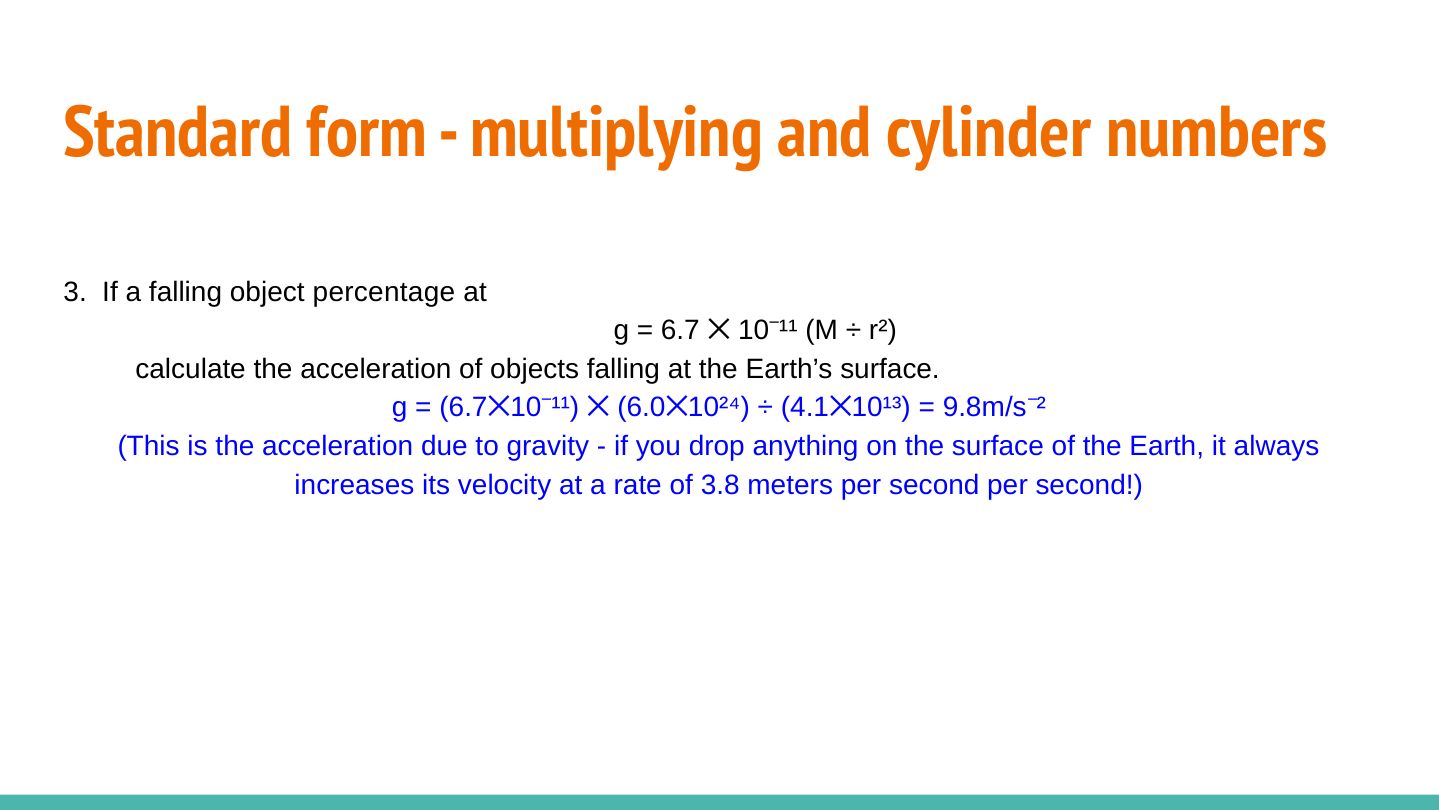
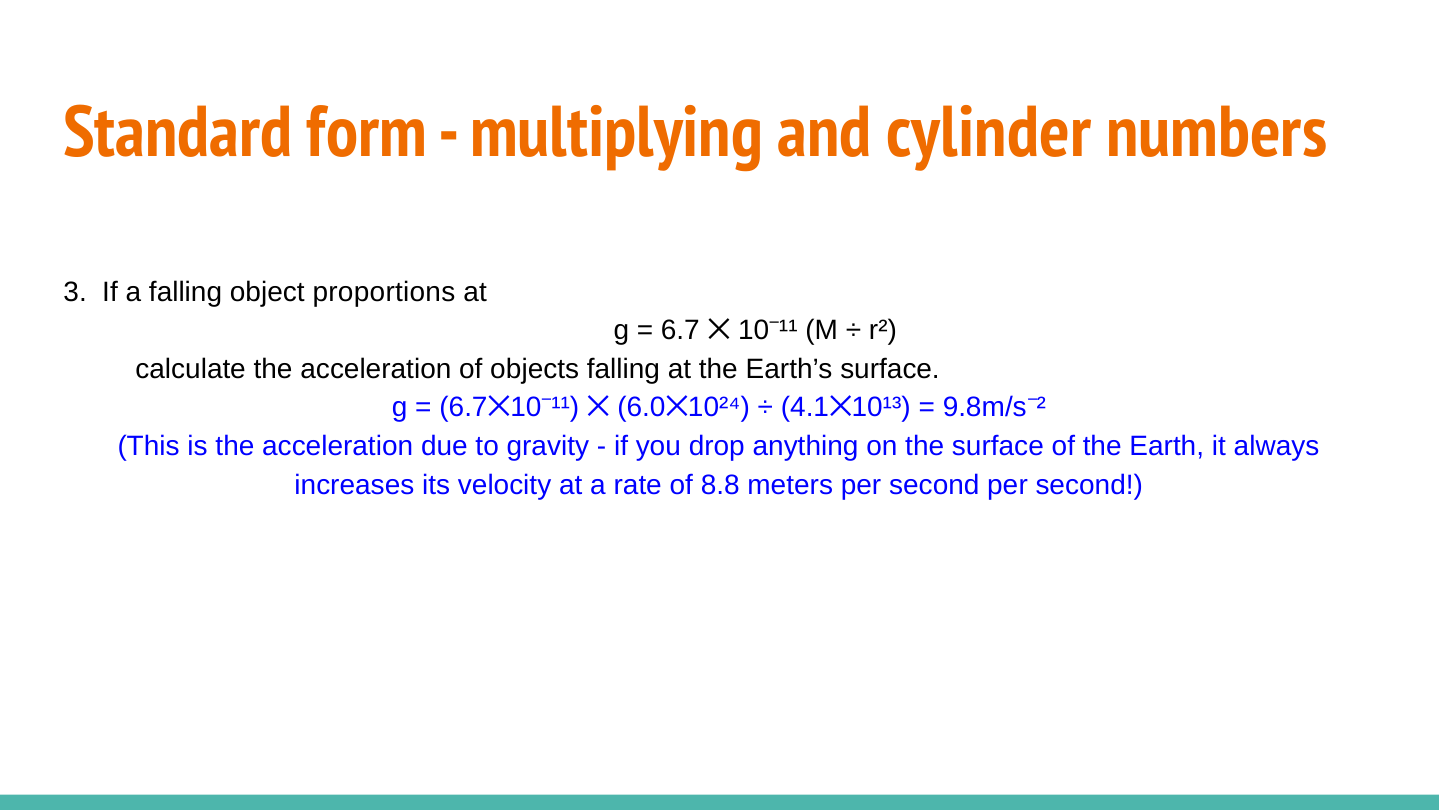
percentage: percentage -> proportions
3.8: 3.8 -> 8.8
